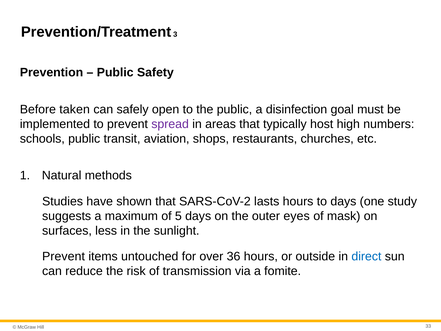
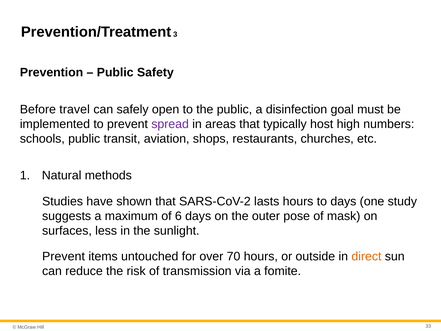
taken: taken -> travel
5: 5 -> 6
eyes: eyes -> pose
36: 36 -> 70
direct colour: blue -> orange
